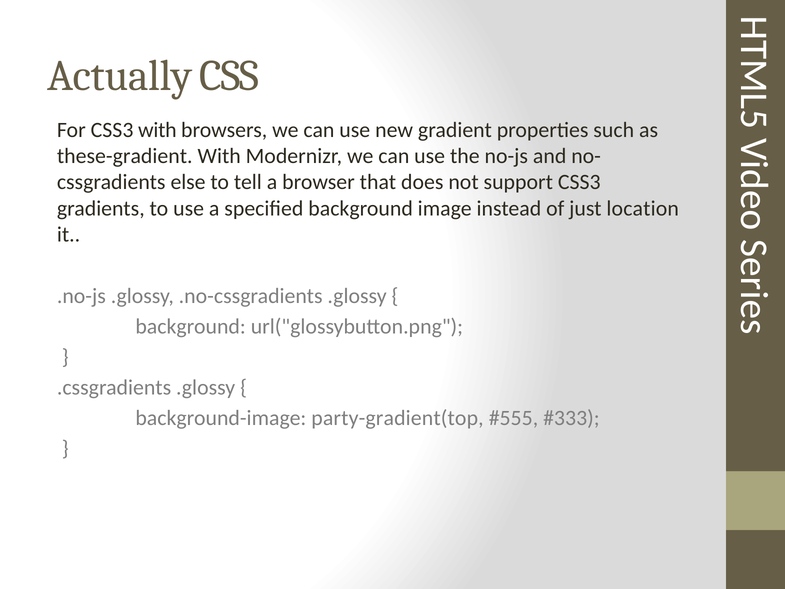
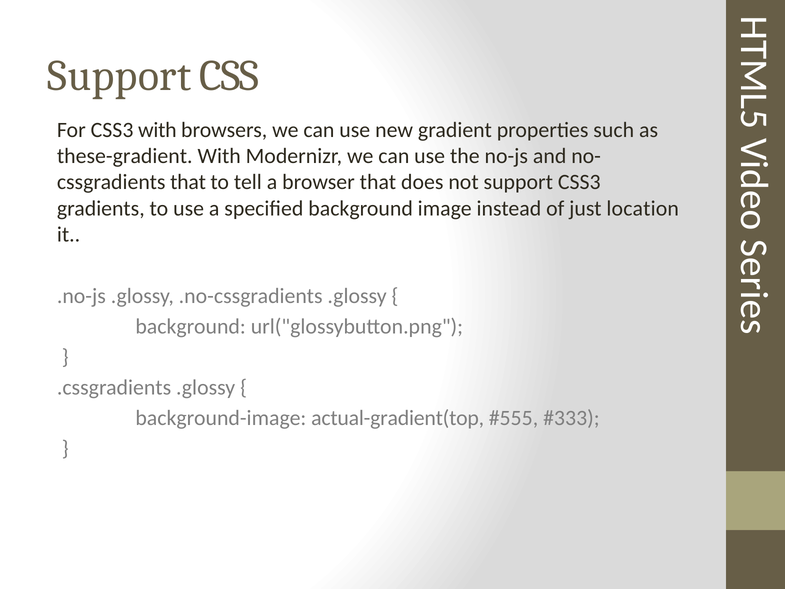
Actually at (120, 76): Actually -> Support
else at (188, 182): else -> that
party-gradient(top: party-gradient(top -> actual-gradient(top
